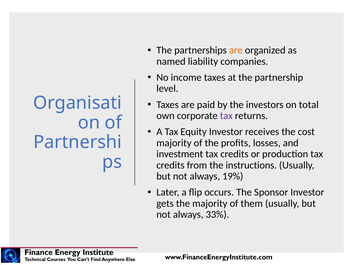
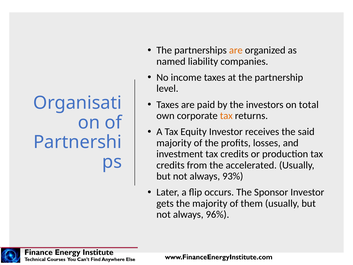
tax at (226, 116) colour: purple -> orange
cost: cost -> said
instructions: instructions -> accelerated
19%: 19% -> 93%
33%: 33% -> 96%
